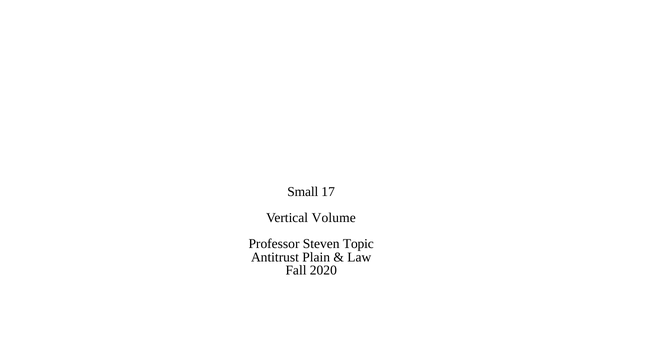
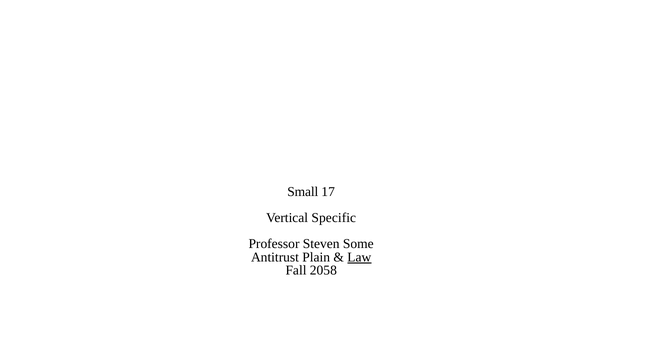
Volume: Volume -> Specific
Topic: Topic -> Some
Law underline: none -> present
2020: 2020 -> 2058
